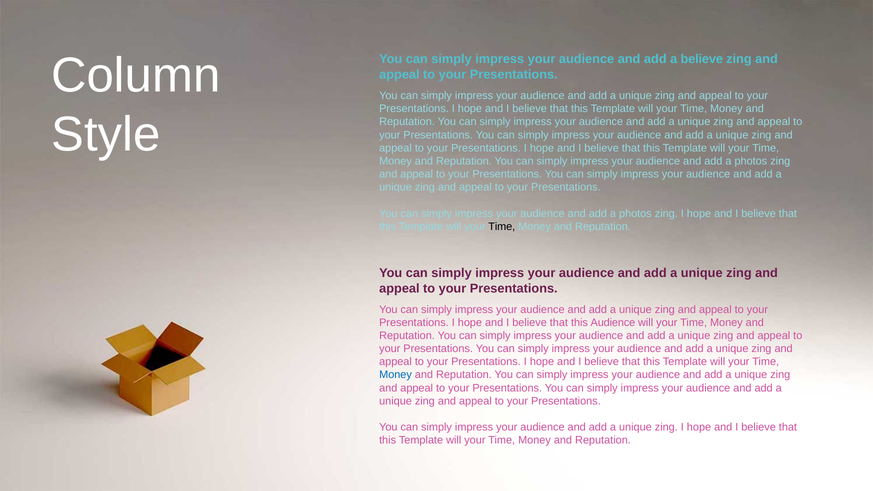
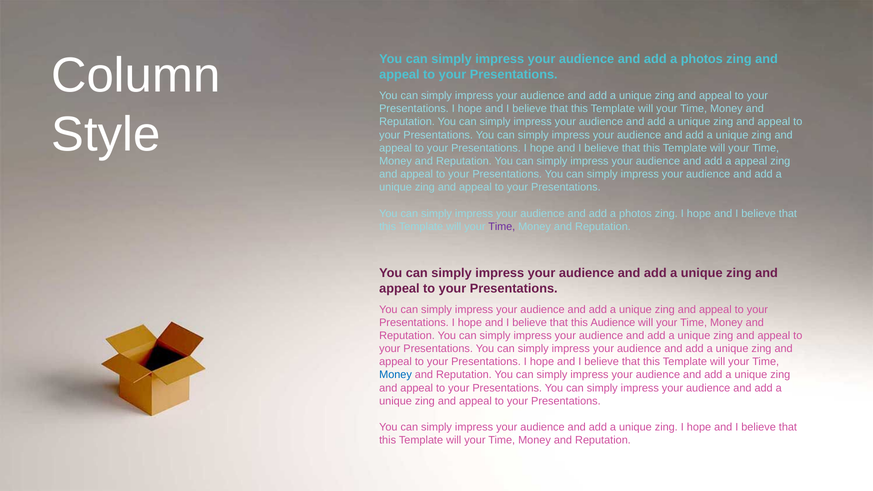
believe at (702, 59): believe -> photos
photos at (751, 161): photos -> appeal
Time at (502, 227) colour: black -> purple
